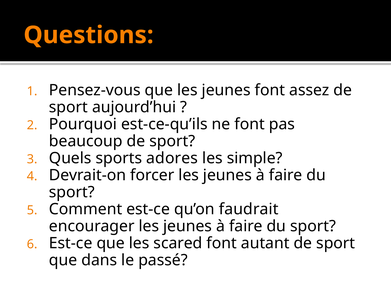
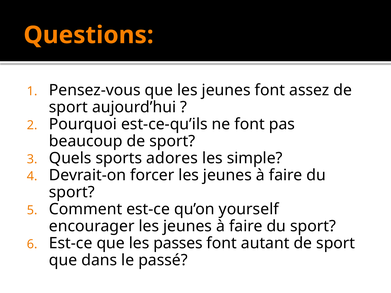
faudrait: faudrait -> yourself
scared: scared -> passes
